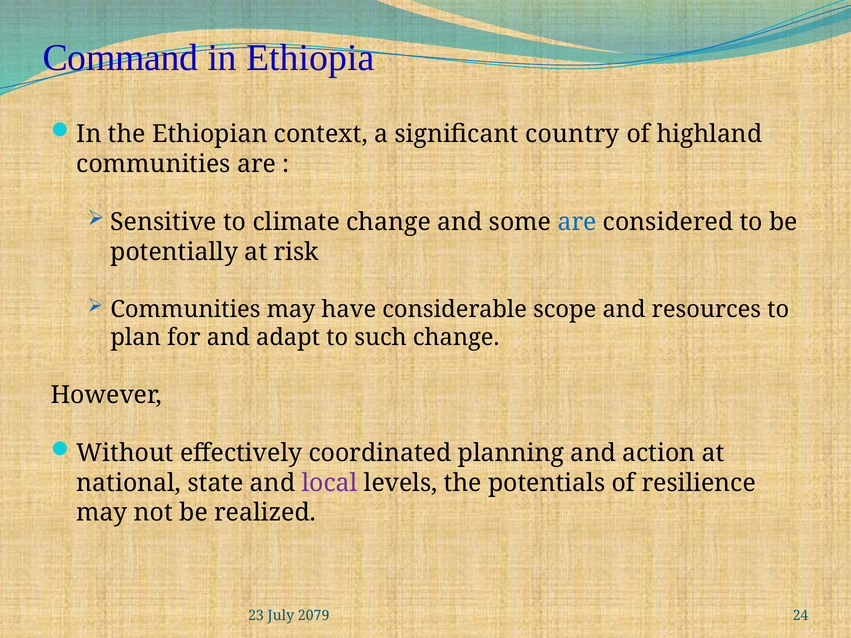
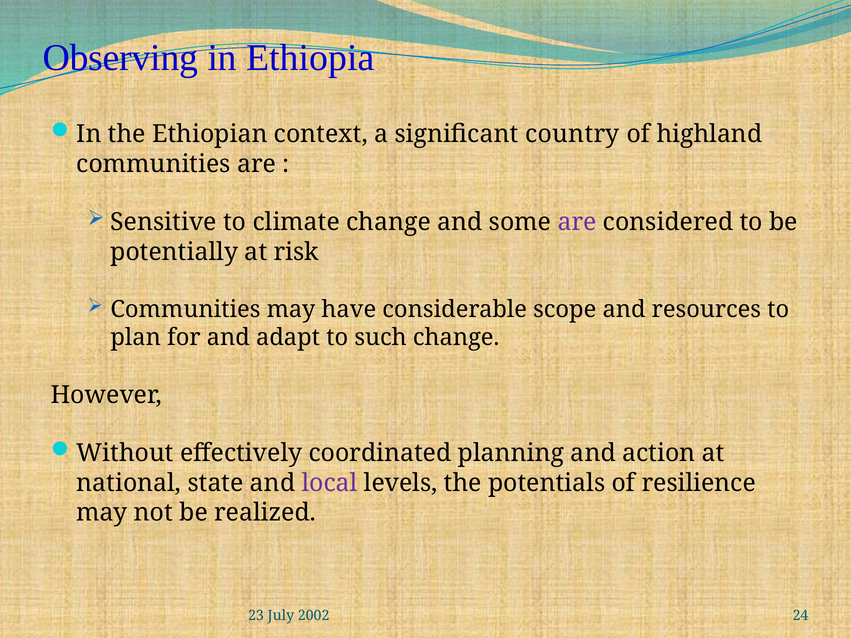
Command: Command -> Observing
are at (577, 222) colour: blue -> purple
2079: 2079 -> 2002
